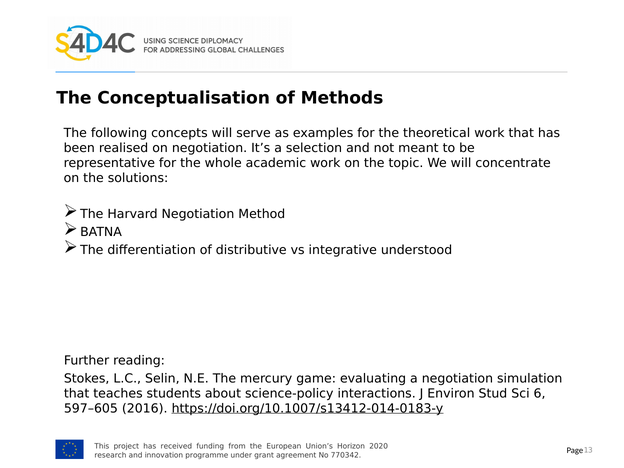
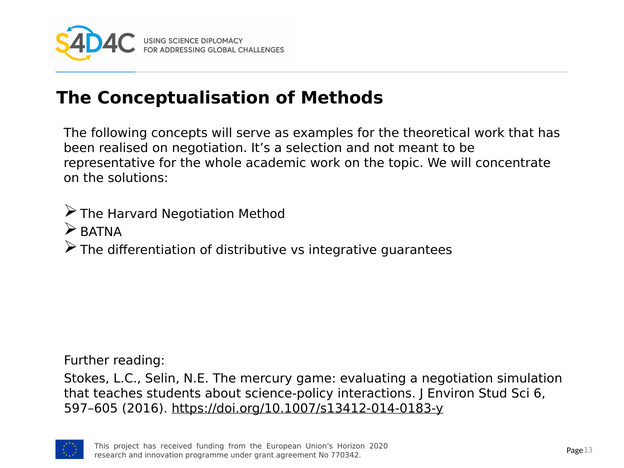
understood: understood -> guarantees
